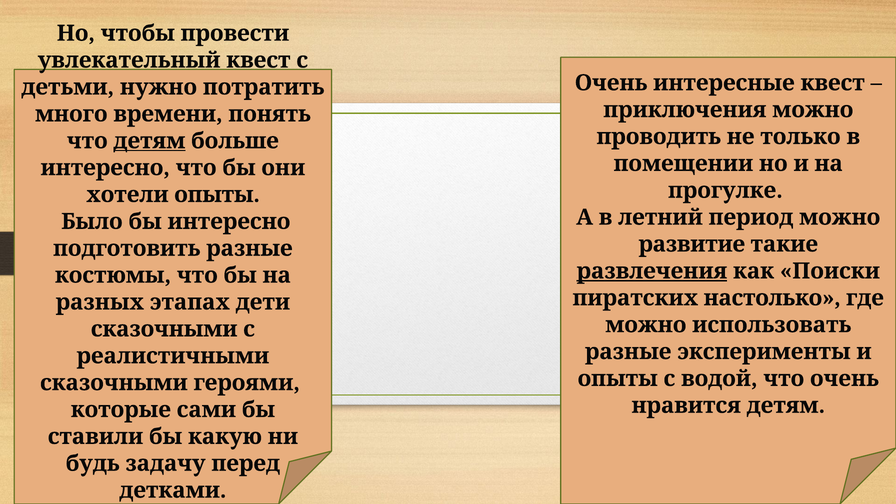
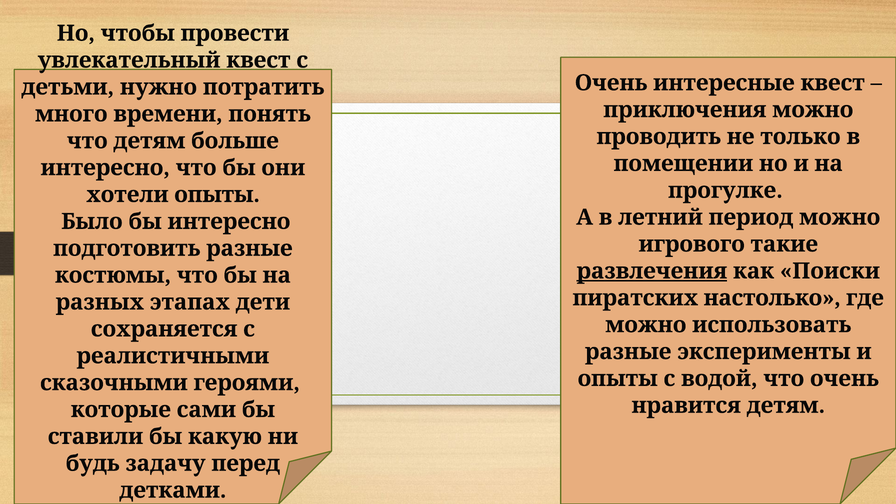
детям at (149, 141) underline: present -> none
развитие: развитие -> игрового
сказочными at (164, 329): сказочными -> сохраняется
